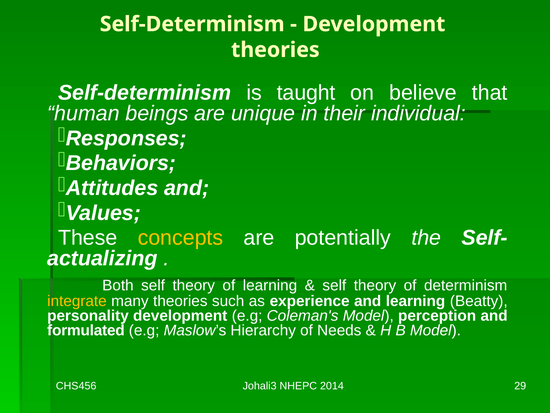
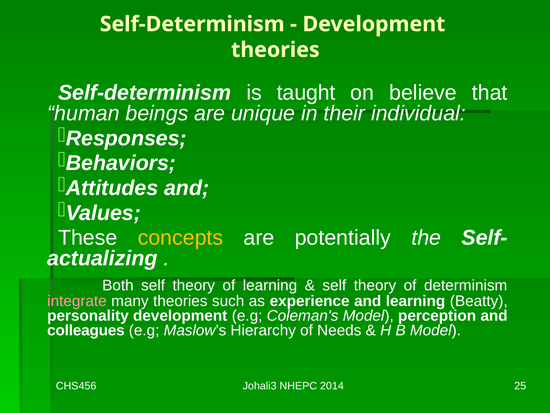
integrate colour: yellow -> pink
formulated: formulated -> colleagues
29: 29 -> 25
